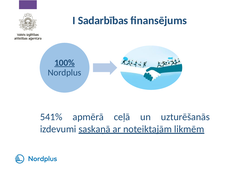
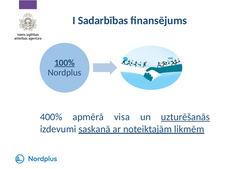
541%: 541% -> 400%
ceļā: ceļā -> visa
uzturēšanās underline: none -> present
